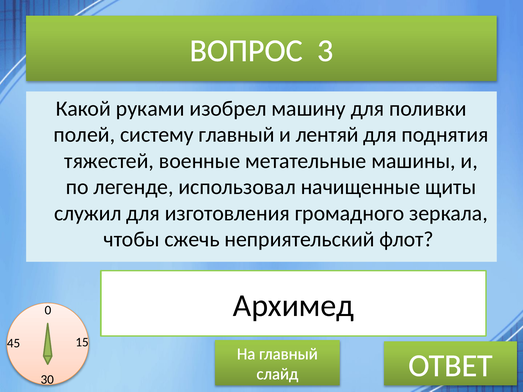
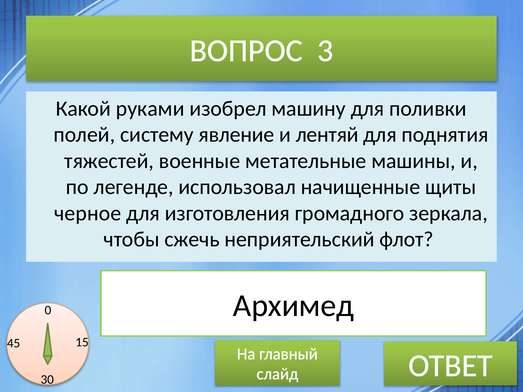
систему главный: главный -> явление
служил: служил -> черное
